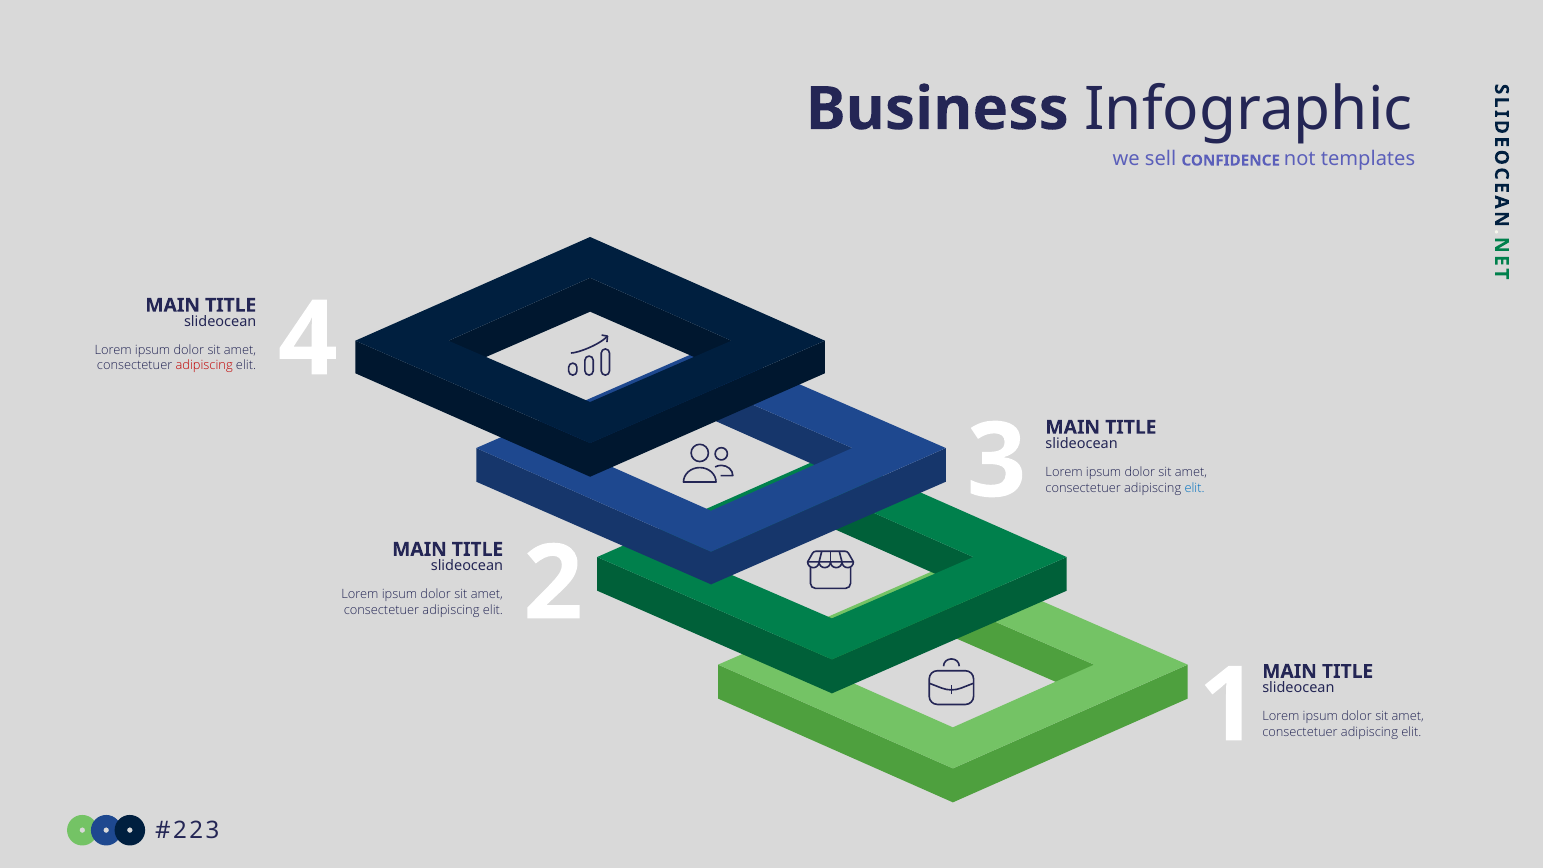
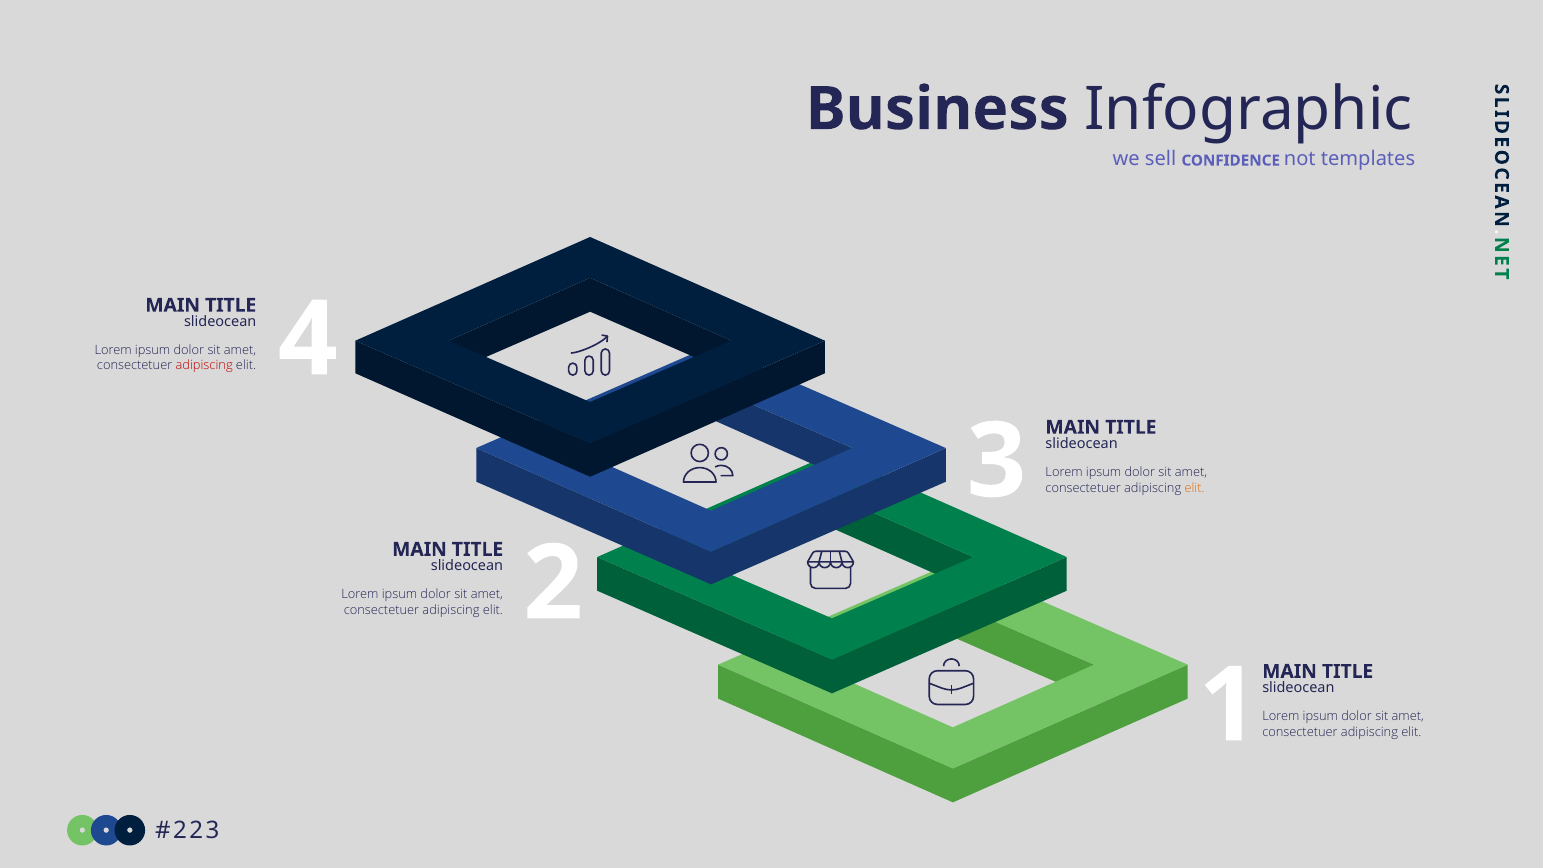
elit at (1195, 488) colour: blue -> orange
